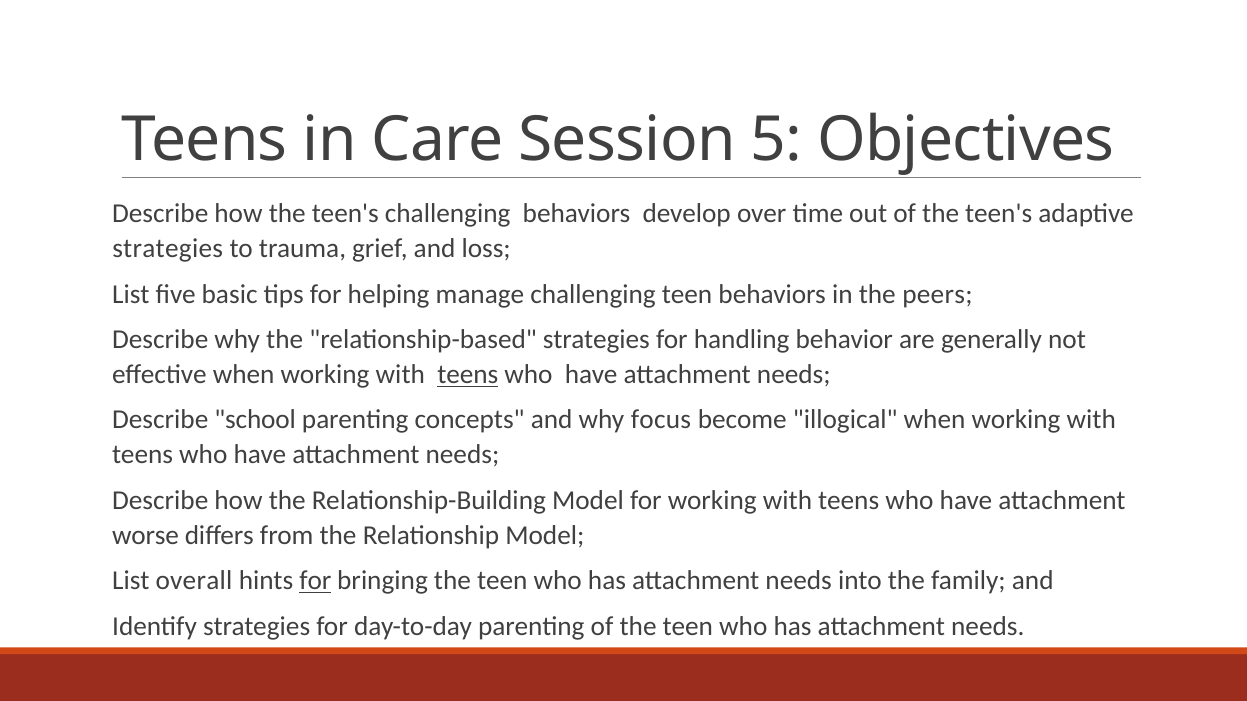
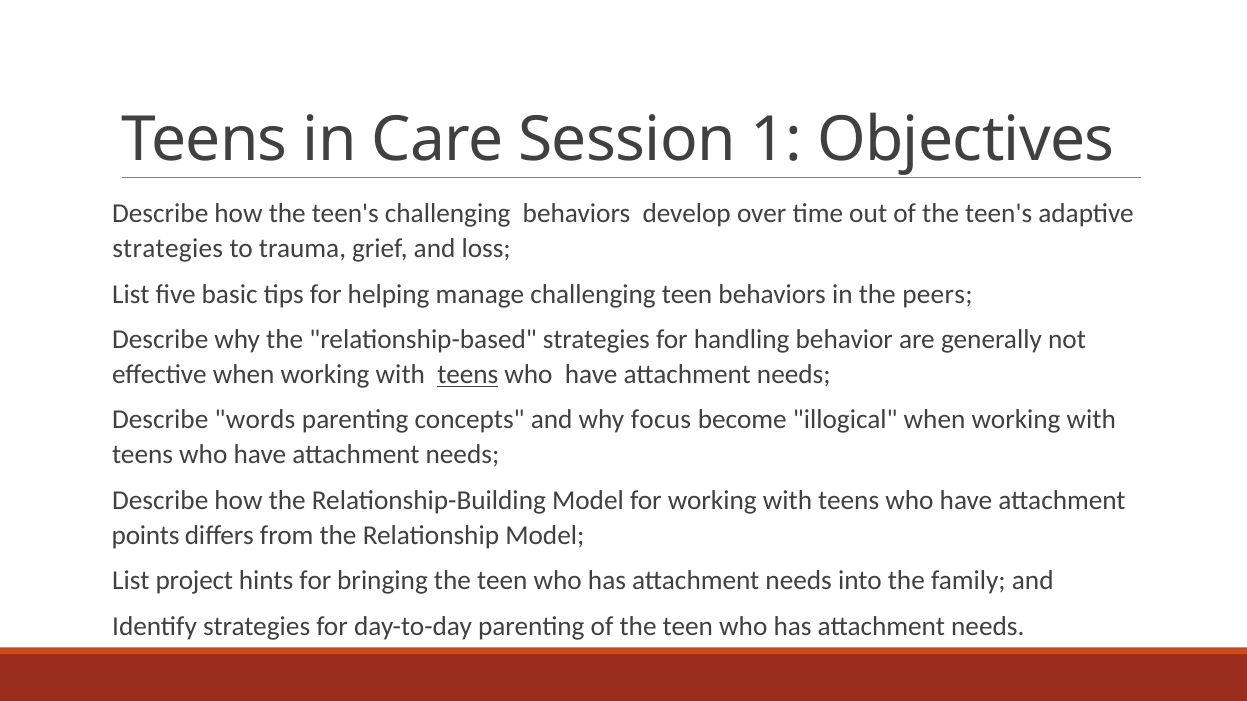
5: 5 -> 1
school: school -> words
worse: worse -> points
overall: overall -> project
for at (315, 581) underline: present -> none
